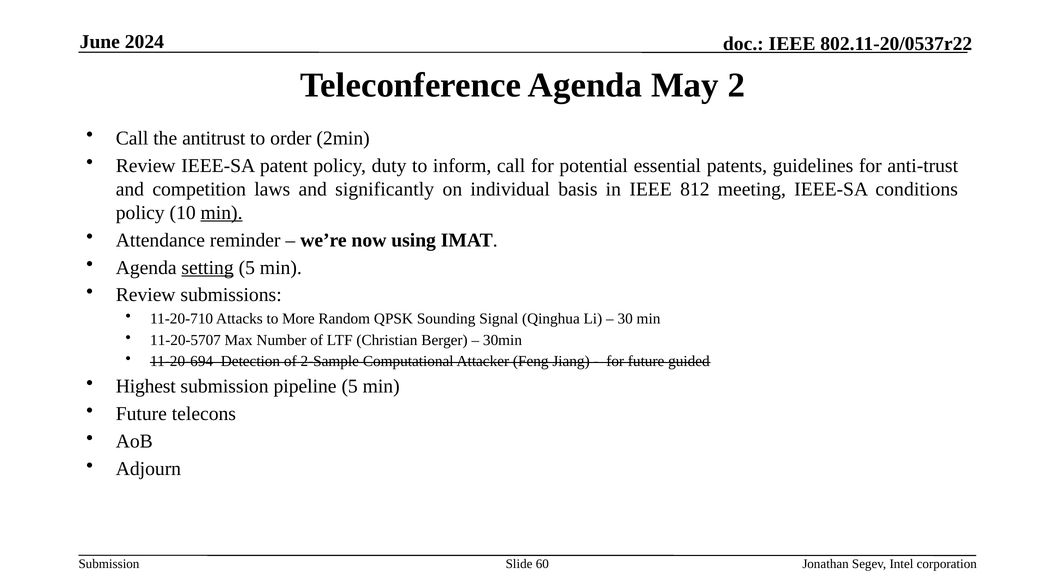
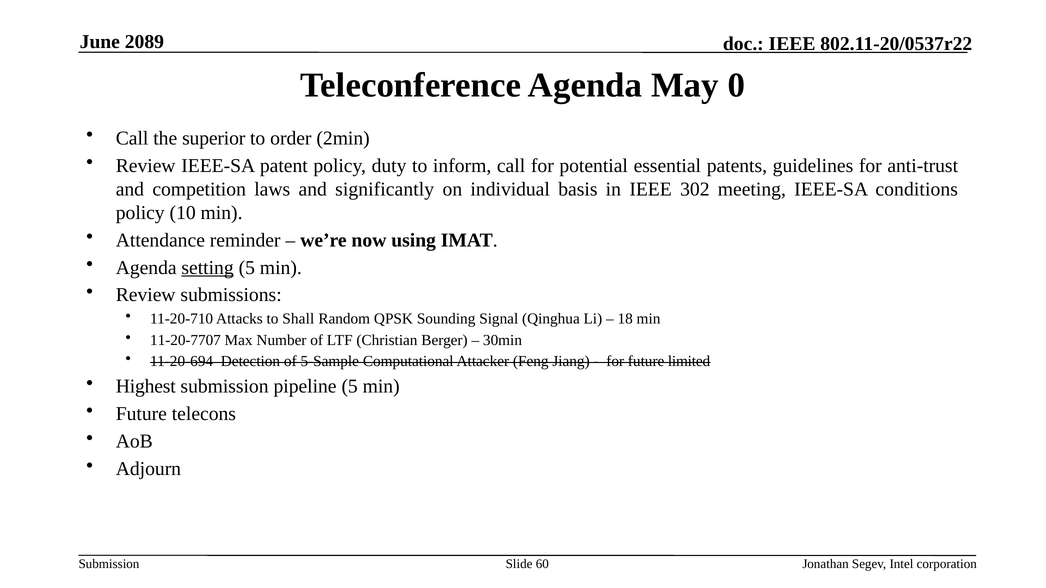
2024: 2024 -> 2089
2: 2 -> 0
antitrust: antitrust -> superior
812: 812 -> 302
min at (222, 213) underline: present -> none
More: More -> Shall
30: 30 -> 18
11-20-5707: 11-20-5707 -> 11-20-7707
2-Sample: 2-Sample -> 5-Sample
guided: guided -> limited
